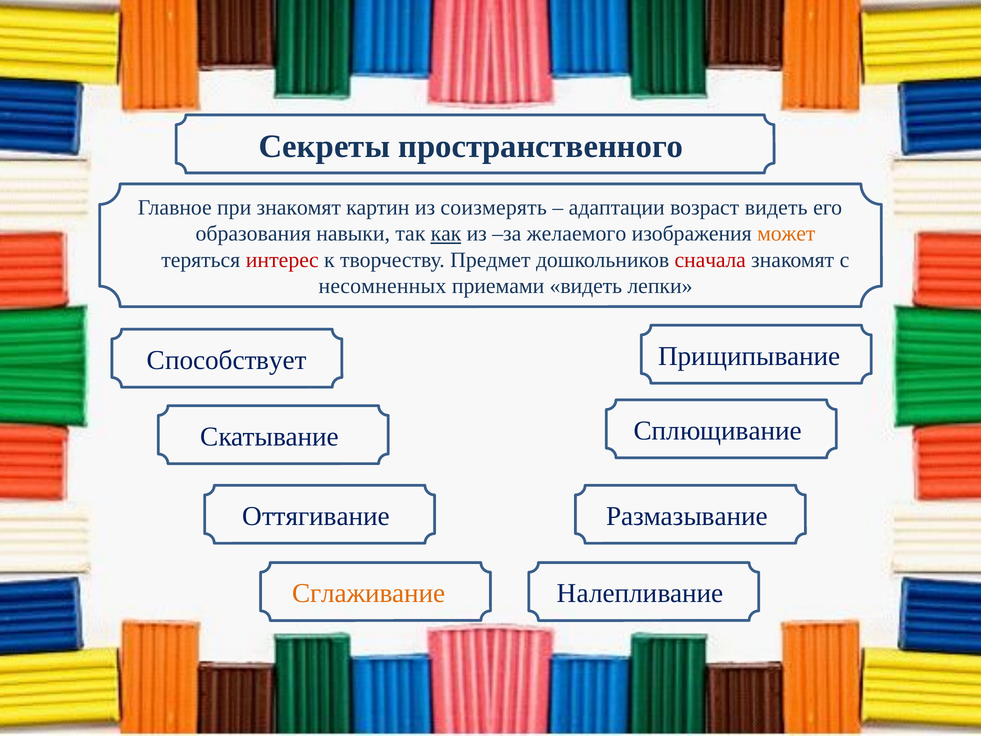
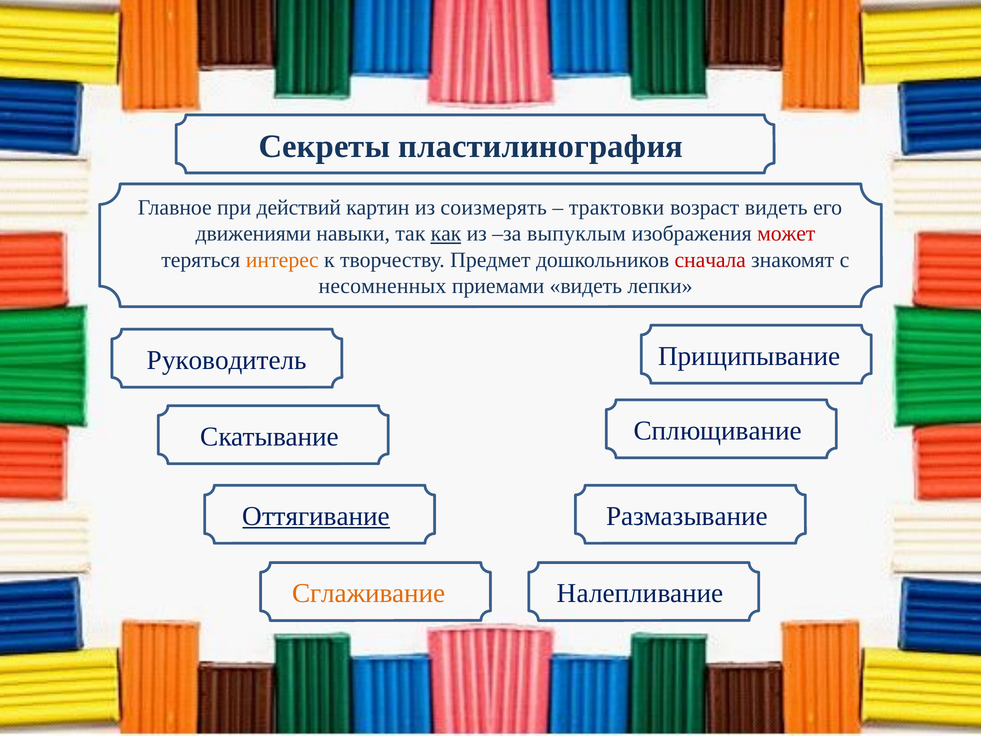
пространственного: пространственного -> пластилинография
при знакомят: знакомят -> действий
адаптации: адаптации -> трактовки
образования: образования -> движениями
желаемого: желаемого -> выпуклым
может colour: orange -> red
интерес colour: red -> orange
Способствует: Способствует -> Руководитель
Оттягивание underline: none -> present
